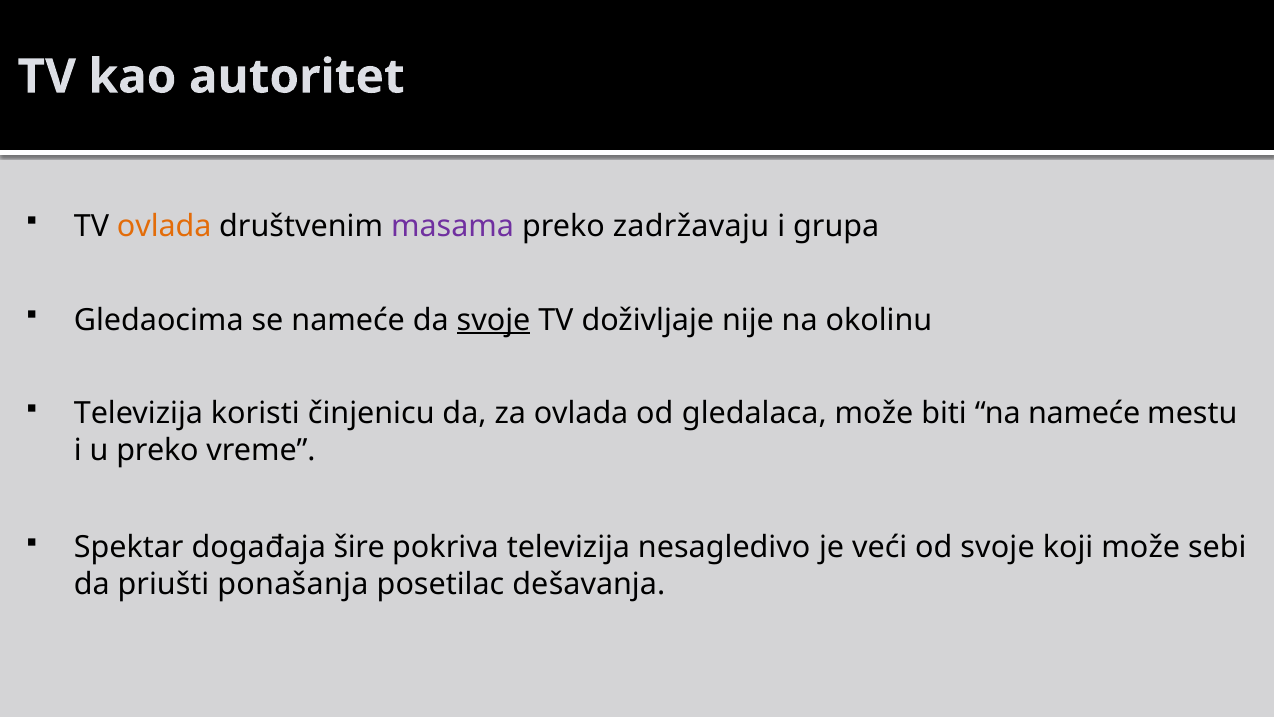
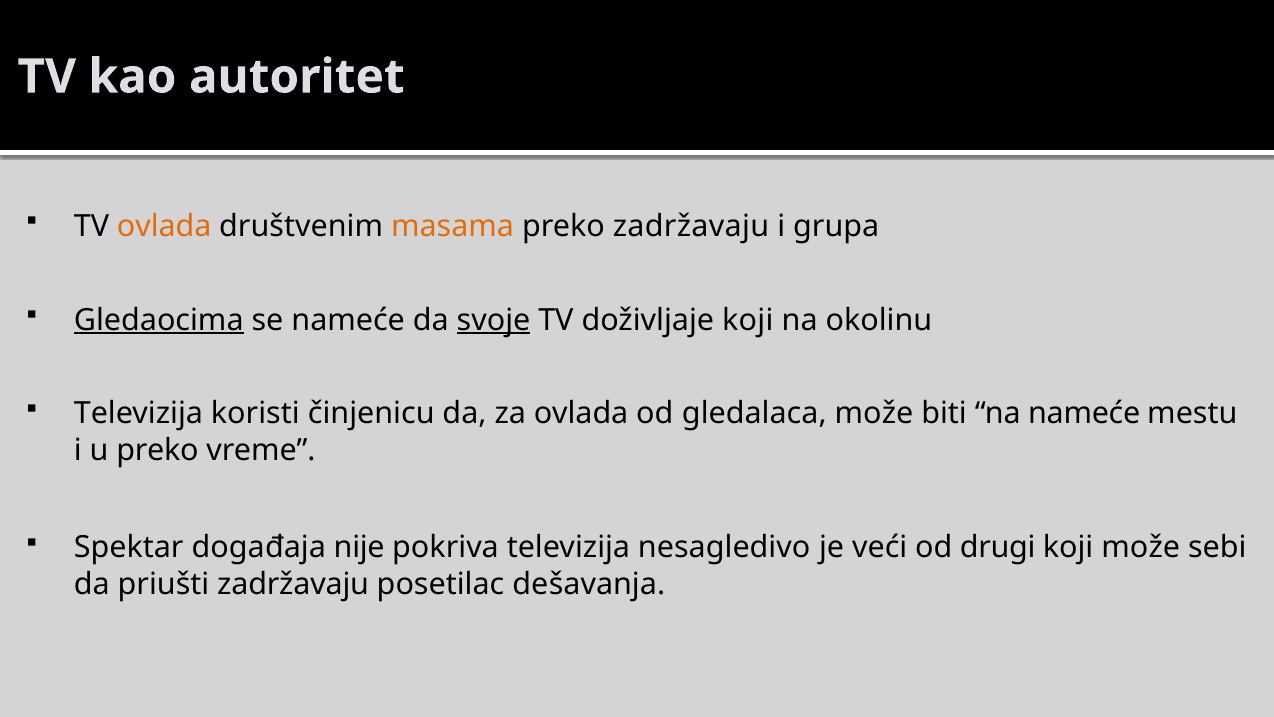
masama colour: purple -> orange
Gledaocima underline: none -> present
doživljaje nije: nije -> koji
šire: šire -> nije
od svoje: svoje -> drugi
priušti ponašanja: ponašanja -> zadržavaju
